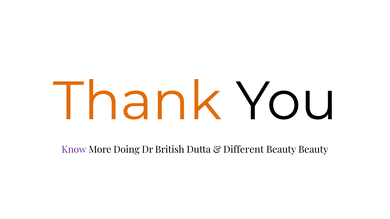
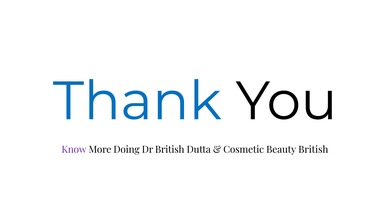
Thank colour: orange -> blue
Different: Different -> Cosmetic
Beauty Beauty: Beauty -> British
